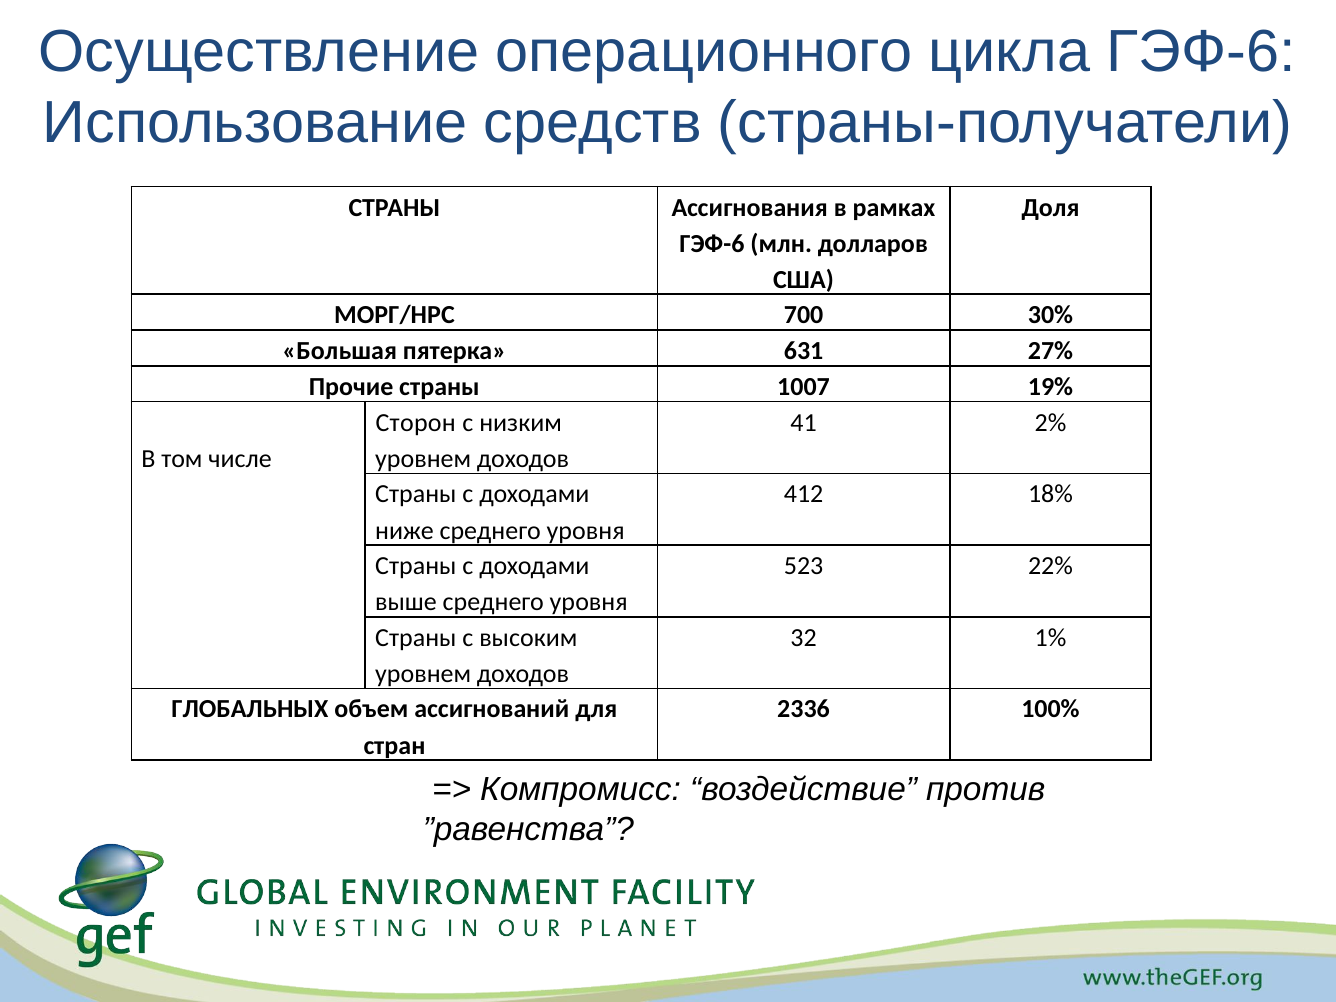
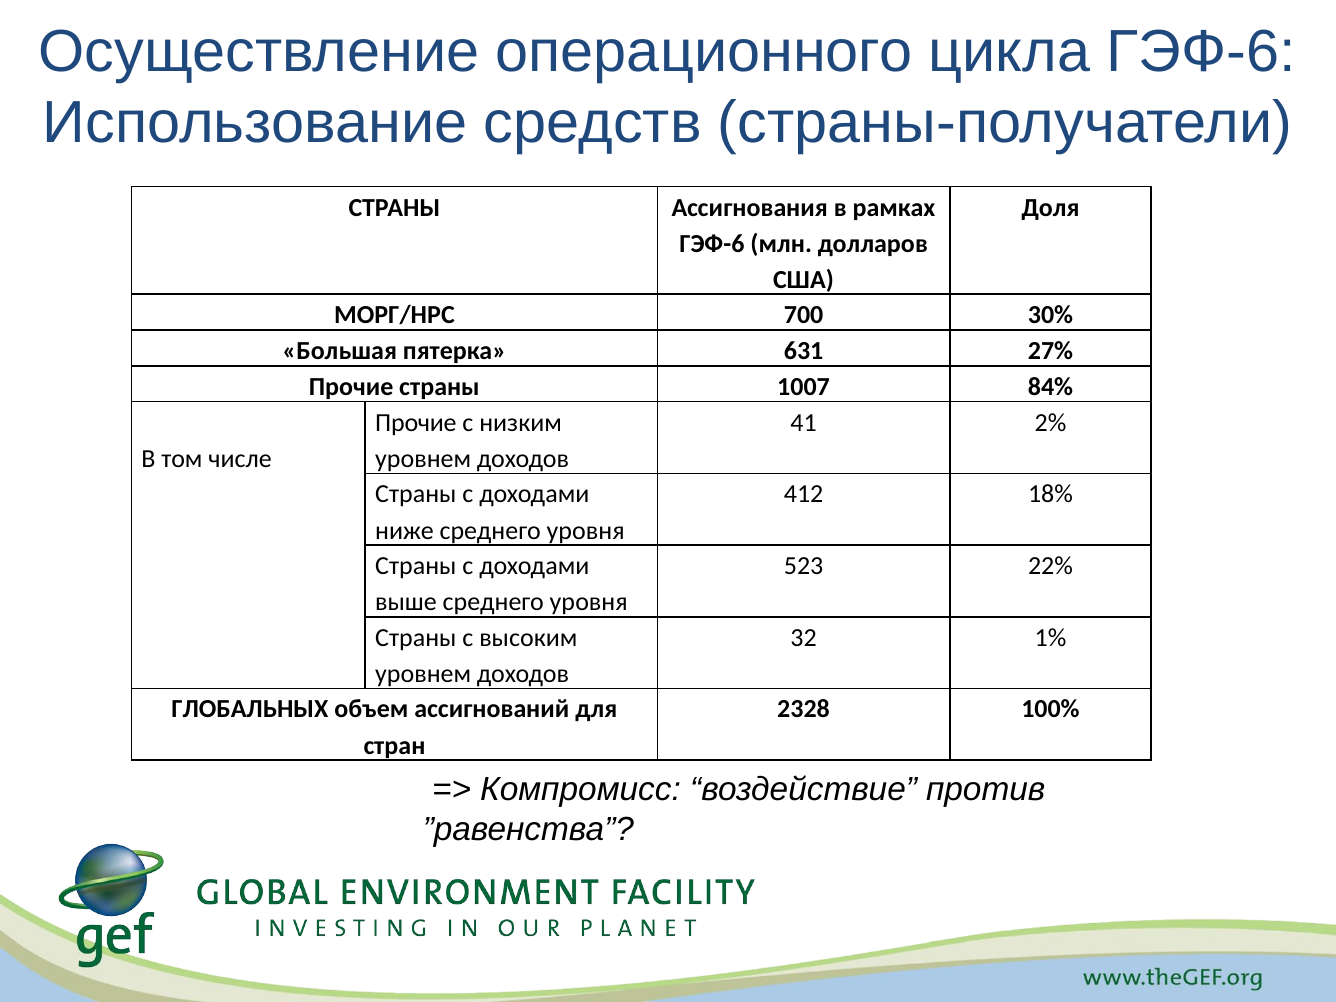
19%: 19% -> 84%
Сторон at (416, 423): Сторон -> Прочие
2336: 2336 -> 2328
